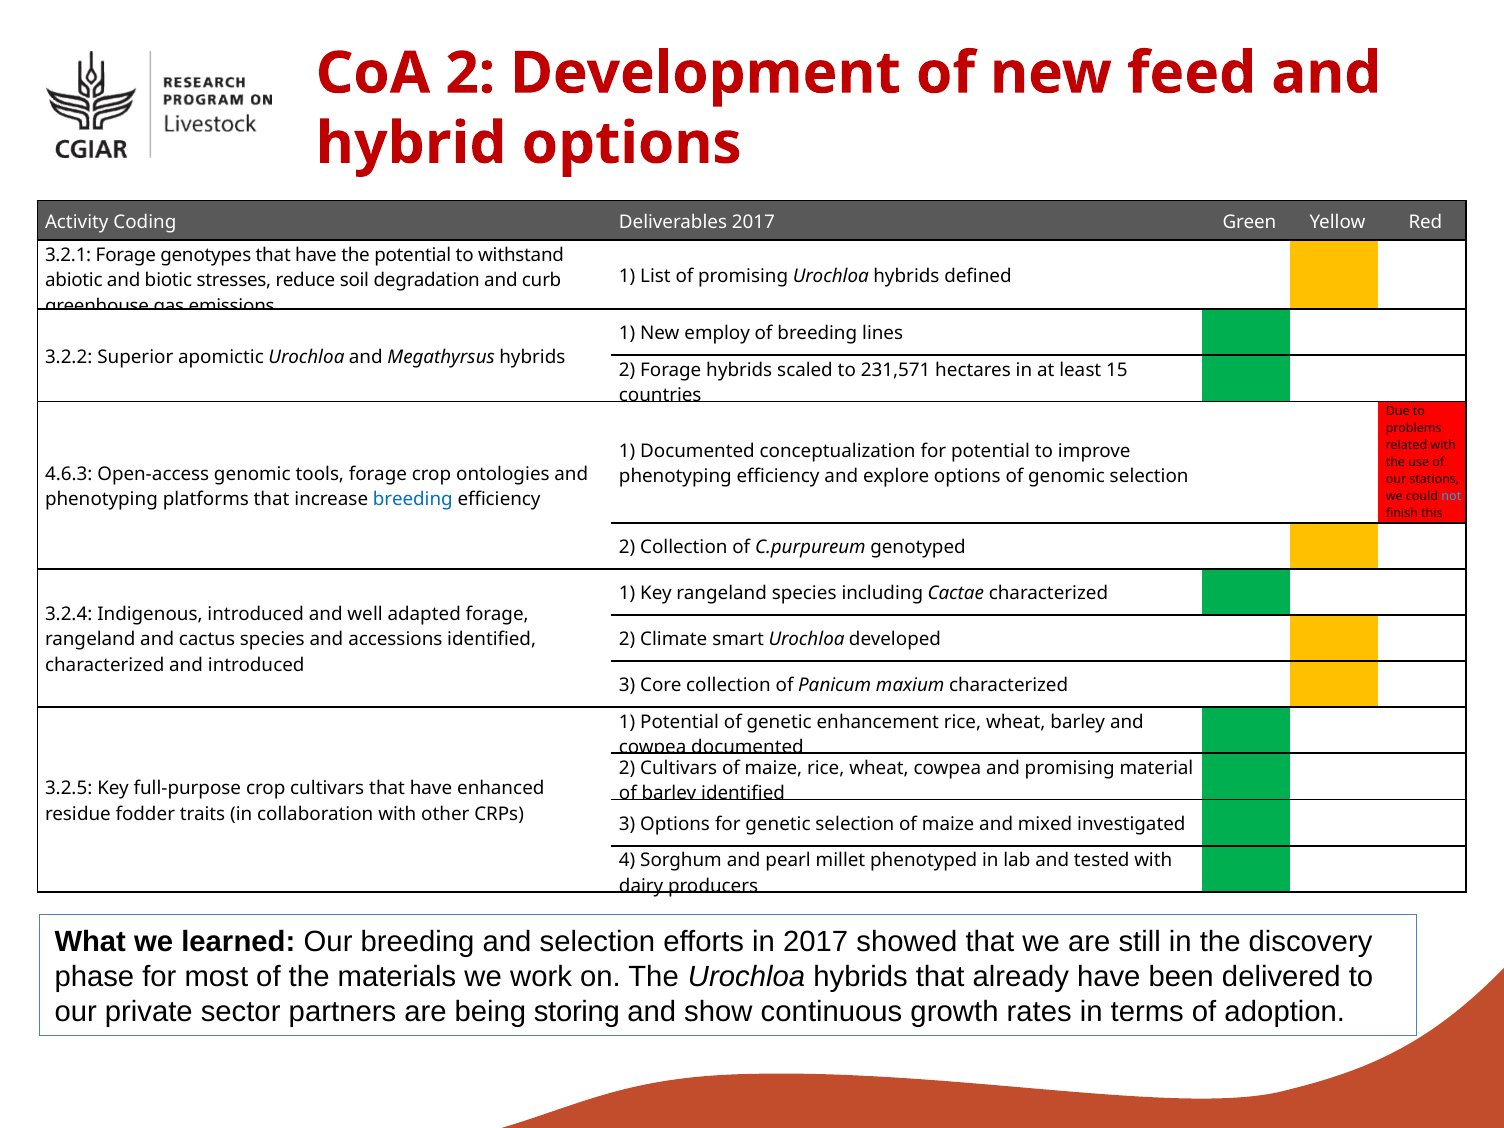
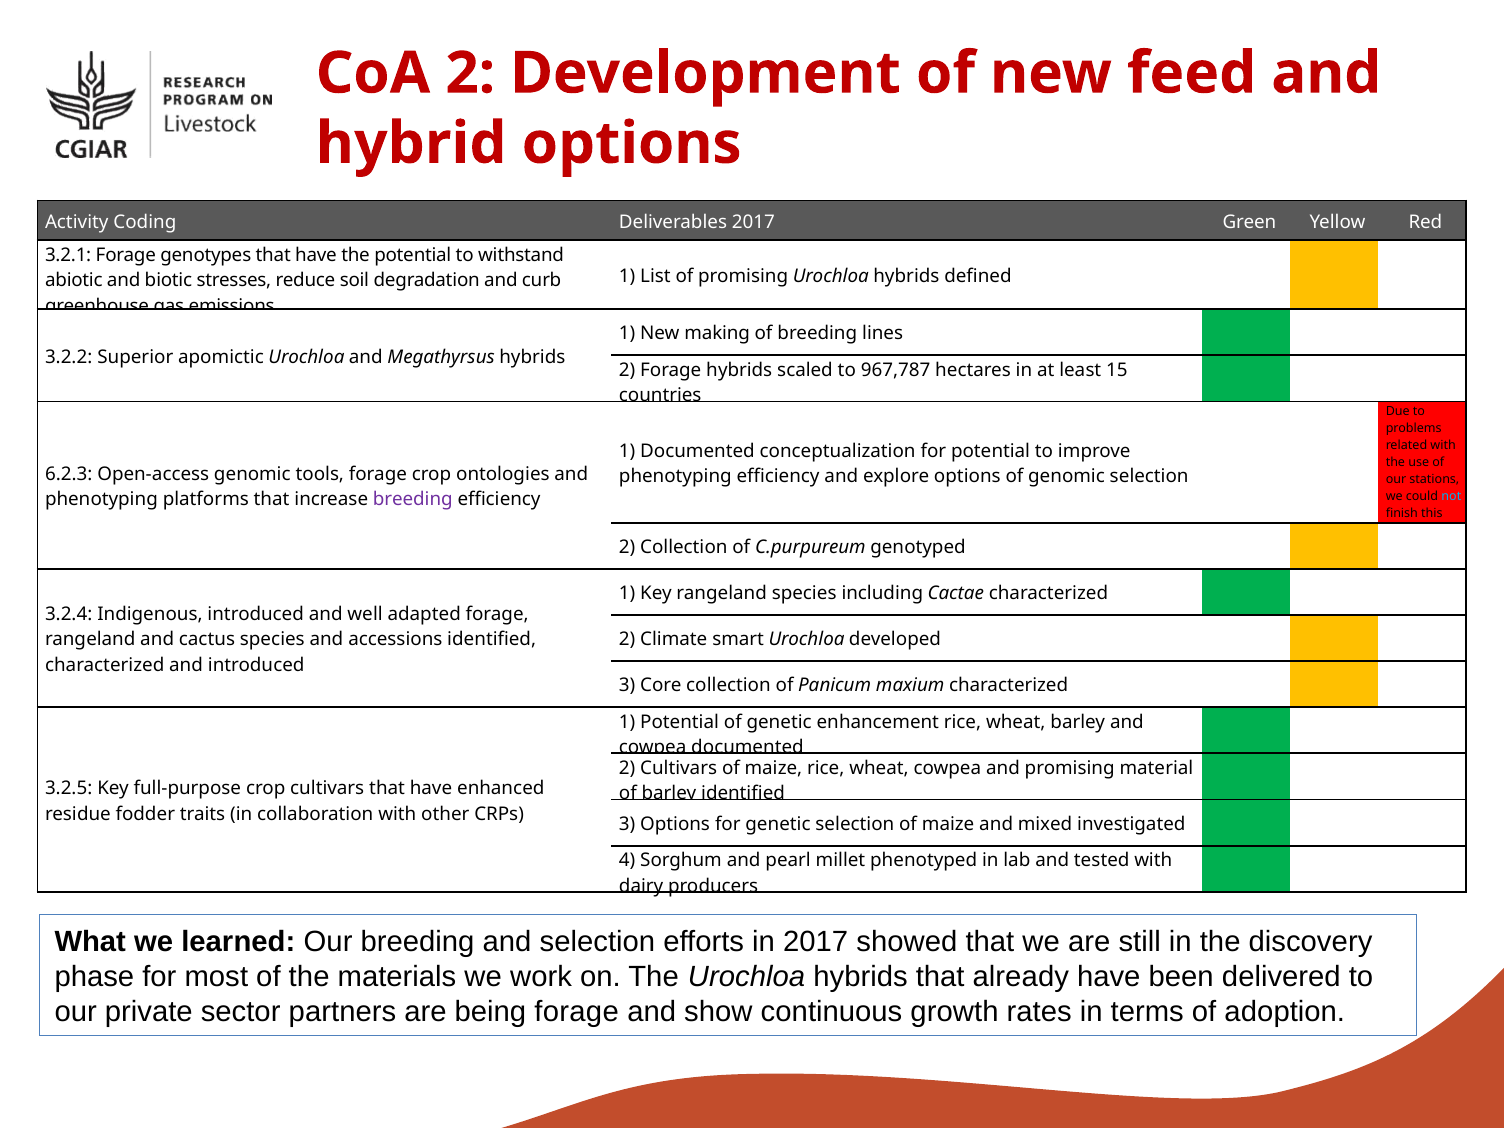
employ: employ -> making
231,571: 231,571 -> 967,787
4.6.3: 4.6.3 -> 6.2.3
breeding at (413, 500) colour: blue -> purple
being storing: storing -> forage
